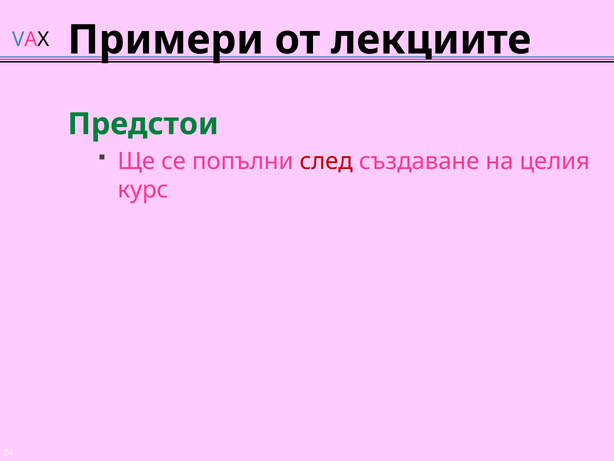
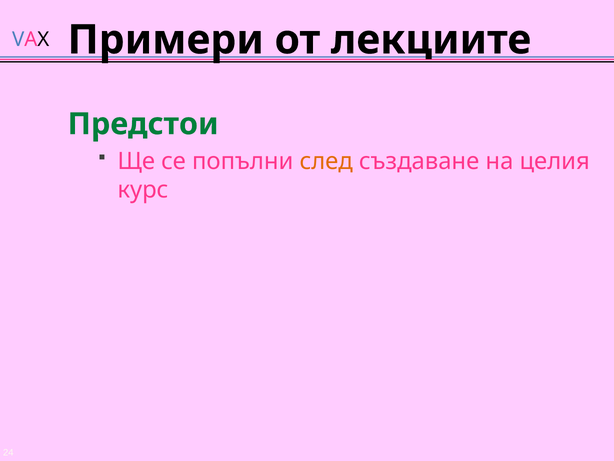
след colour: red -> orange
